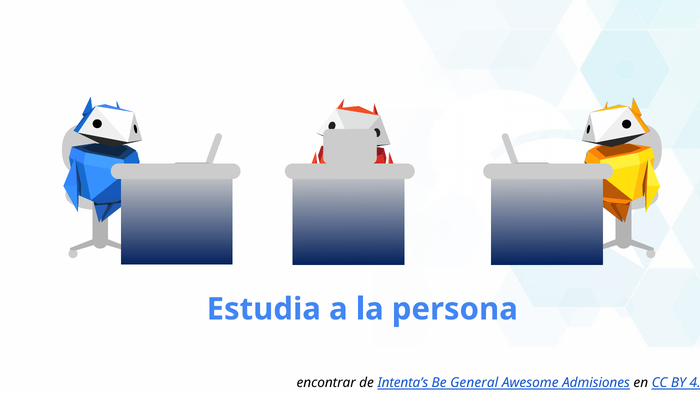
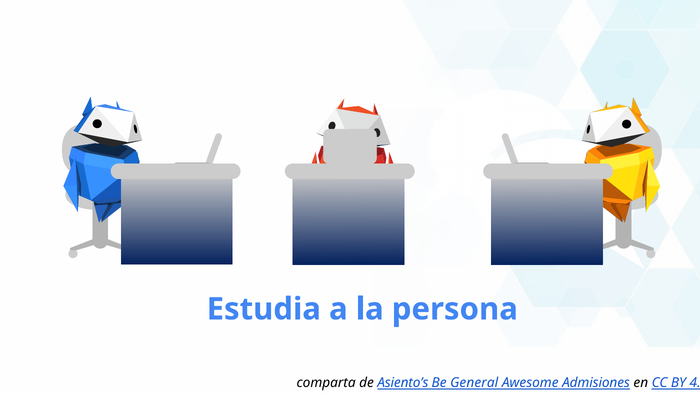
encontrar: encontrar -> comparta
Intenta’s: Intenta’s -> Asiento’s
